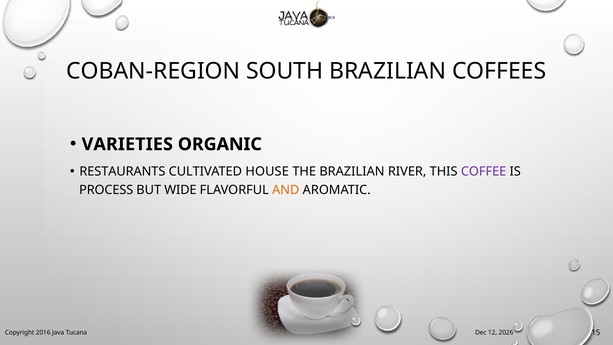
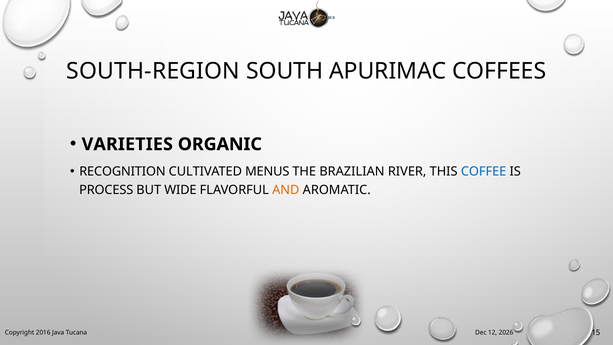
COBAN-REGION: COBAN-REGION -> SOUTH-REGION
SOUTH BRAZILIAN: BRAZILIAN -> APURIMAC
RESTAURANTS: RESTAURANTS -> RECOGNITION
HOUSE: HOUSE -> MENUS
COFFEE colour: purple -> blue
